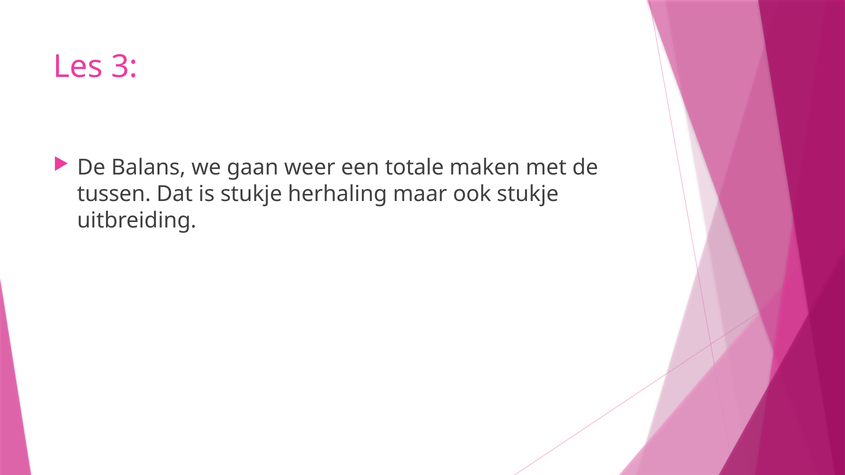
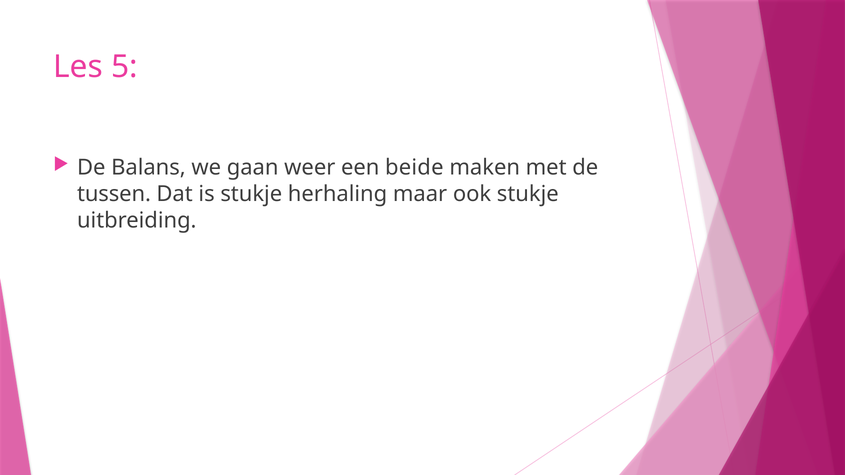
3: 3 -> 5
totale: totale -> beide
